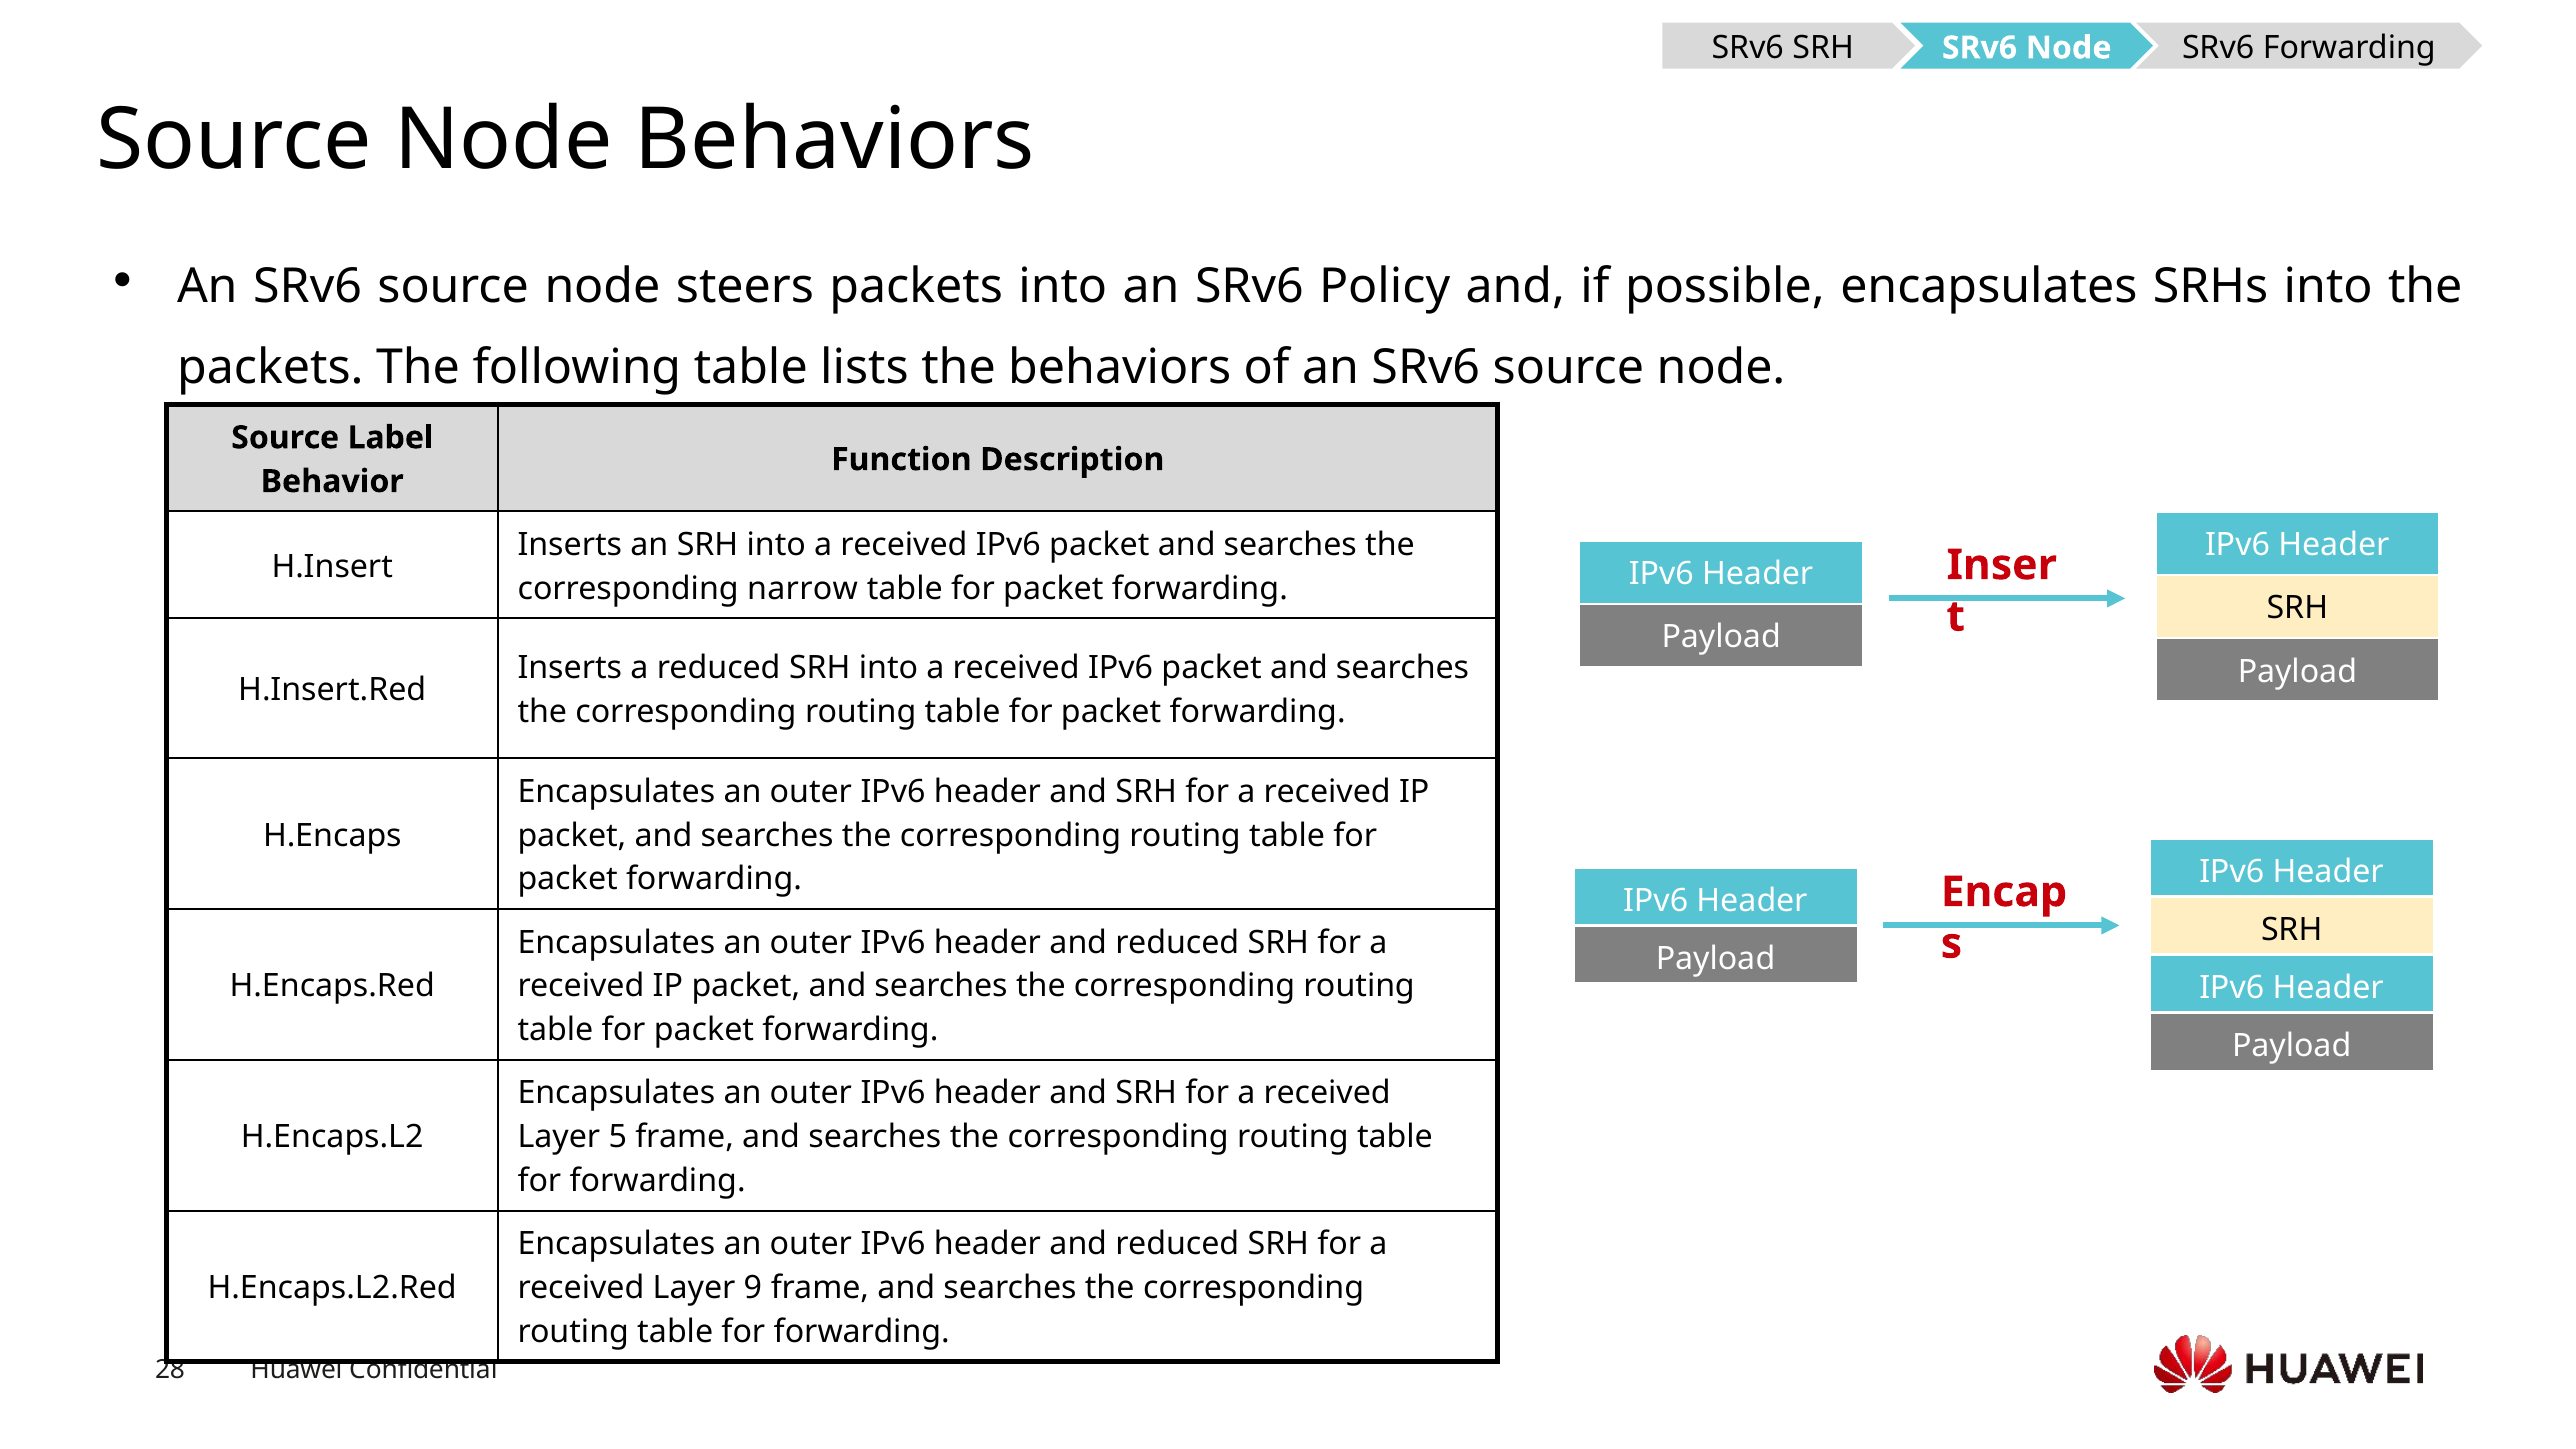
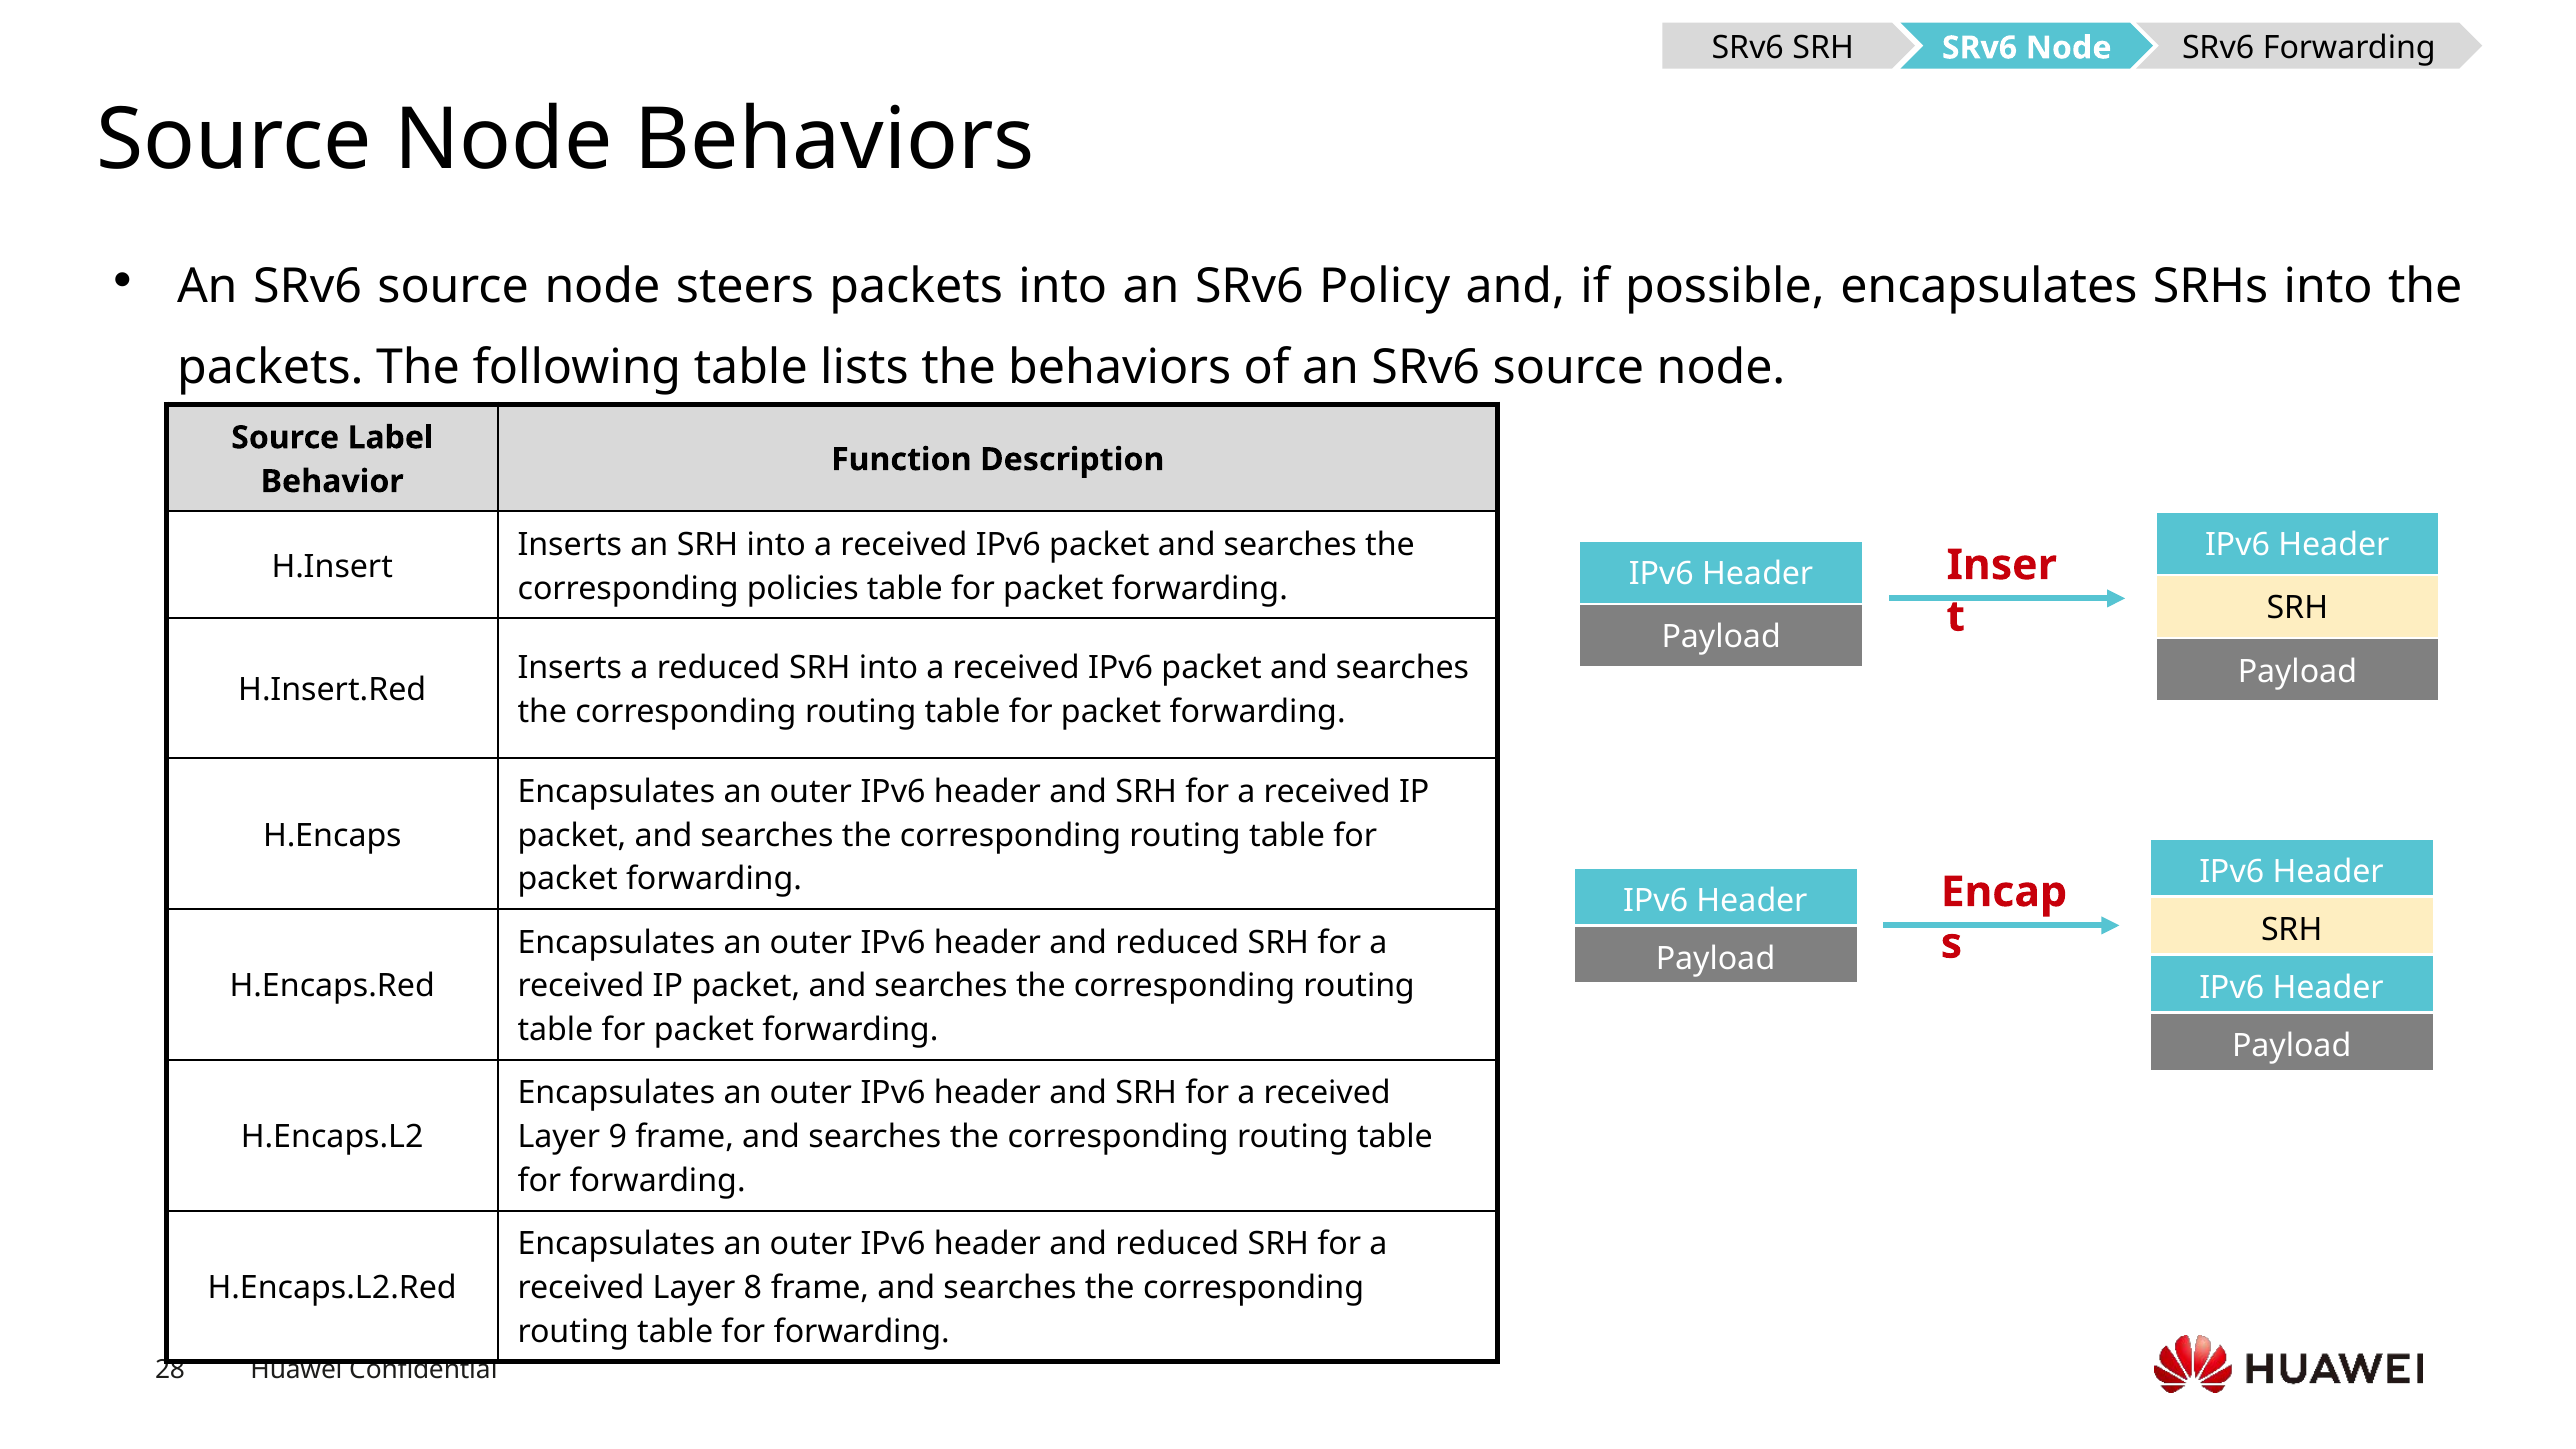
narrow: narrow -> policies
5: 5 -> 9
9: 9 -> 8
